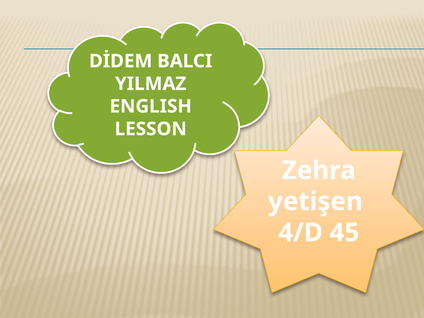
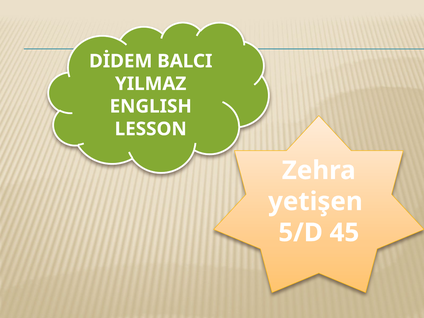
4/D: 4/D -> 5/D
